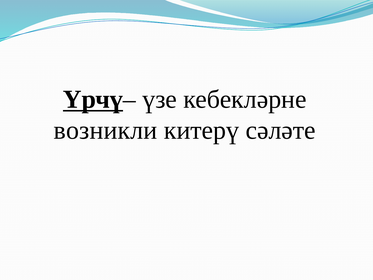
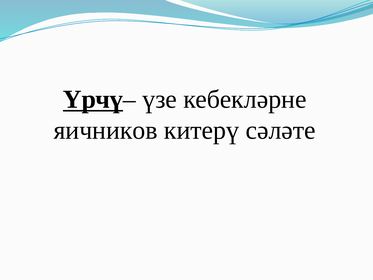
возникли: возникли -> яичников
